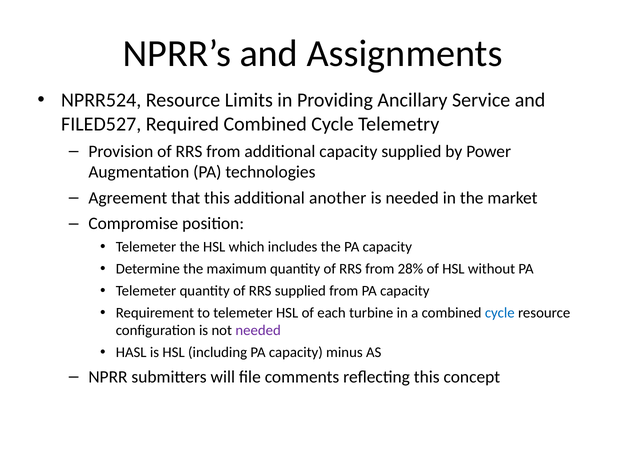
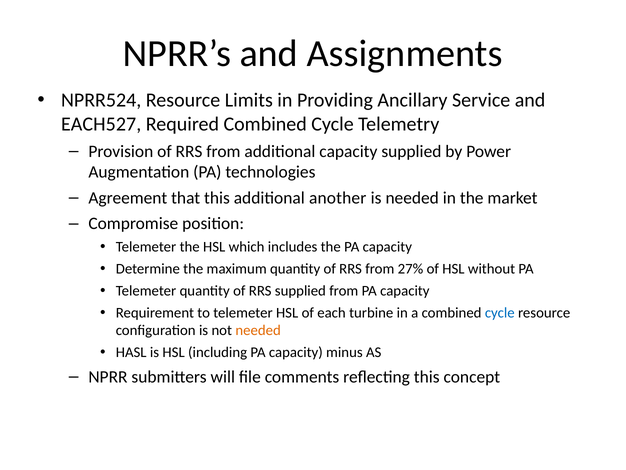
FILED527: FILED527 -> EACH527
28%: 28% -> 27%
needed at (258, 330) colour: purple -> orange
